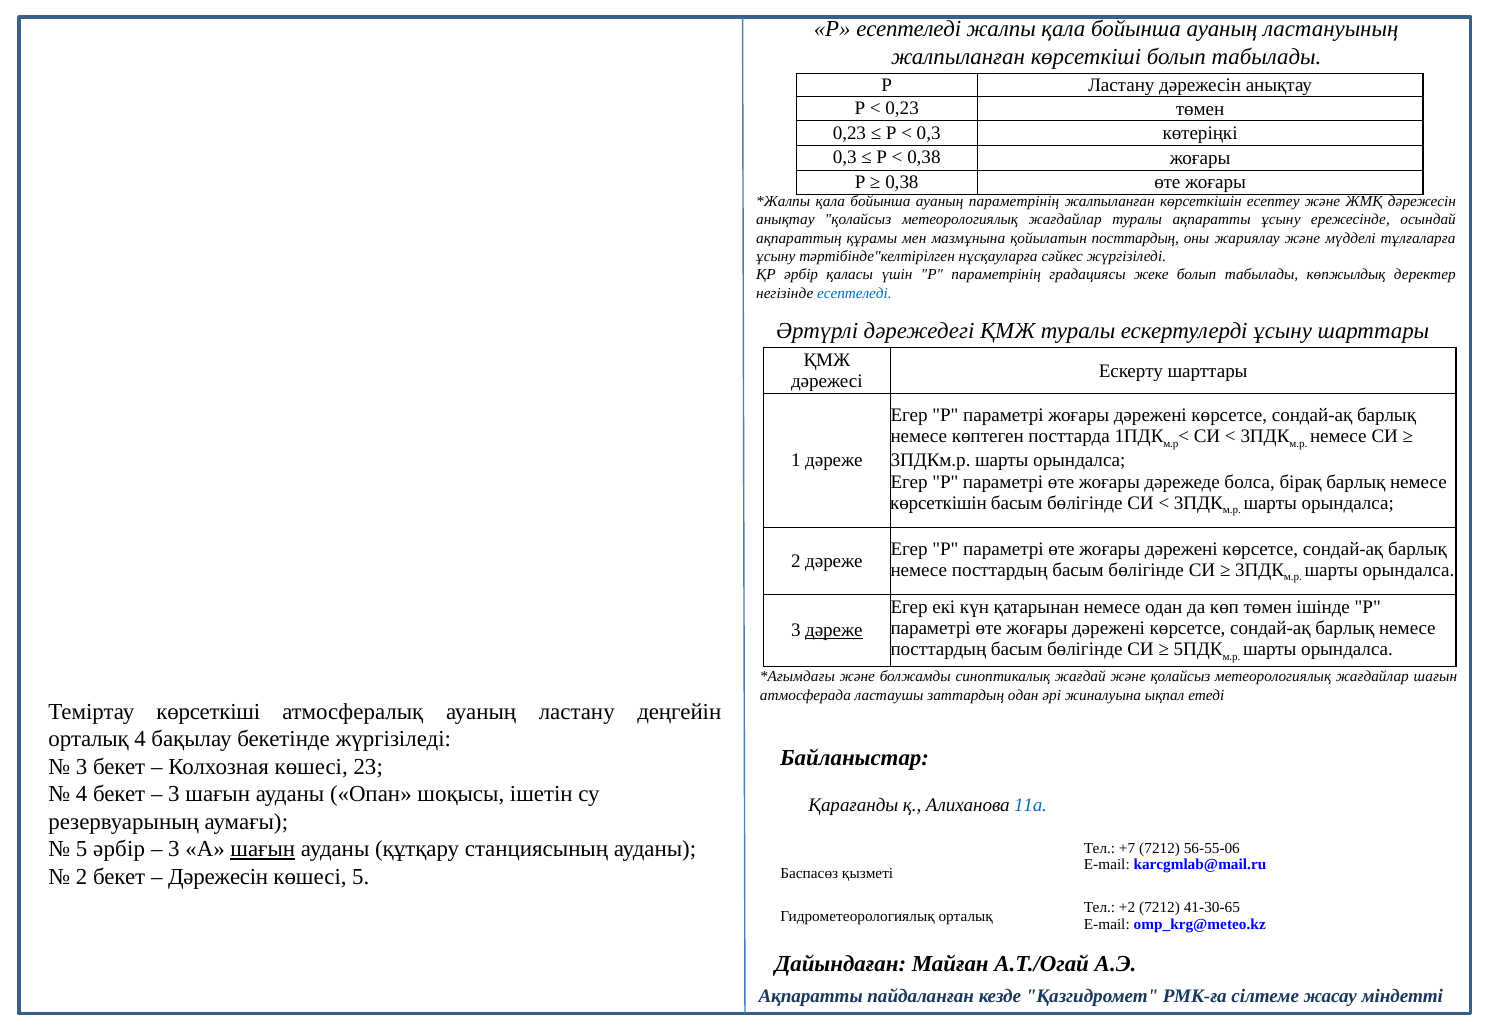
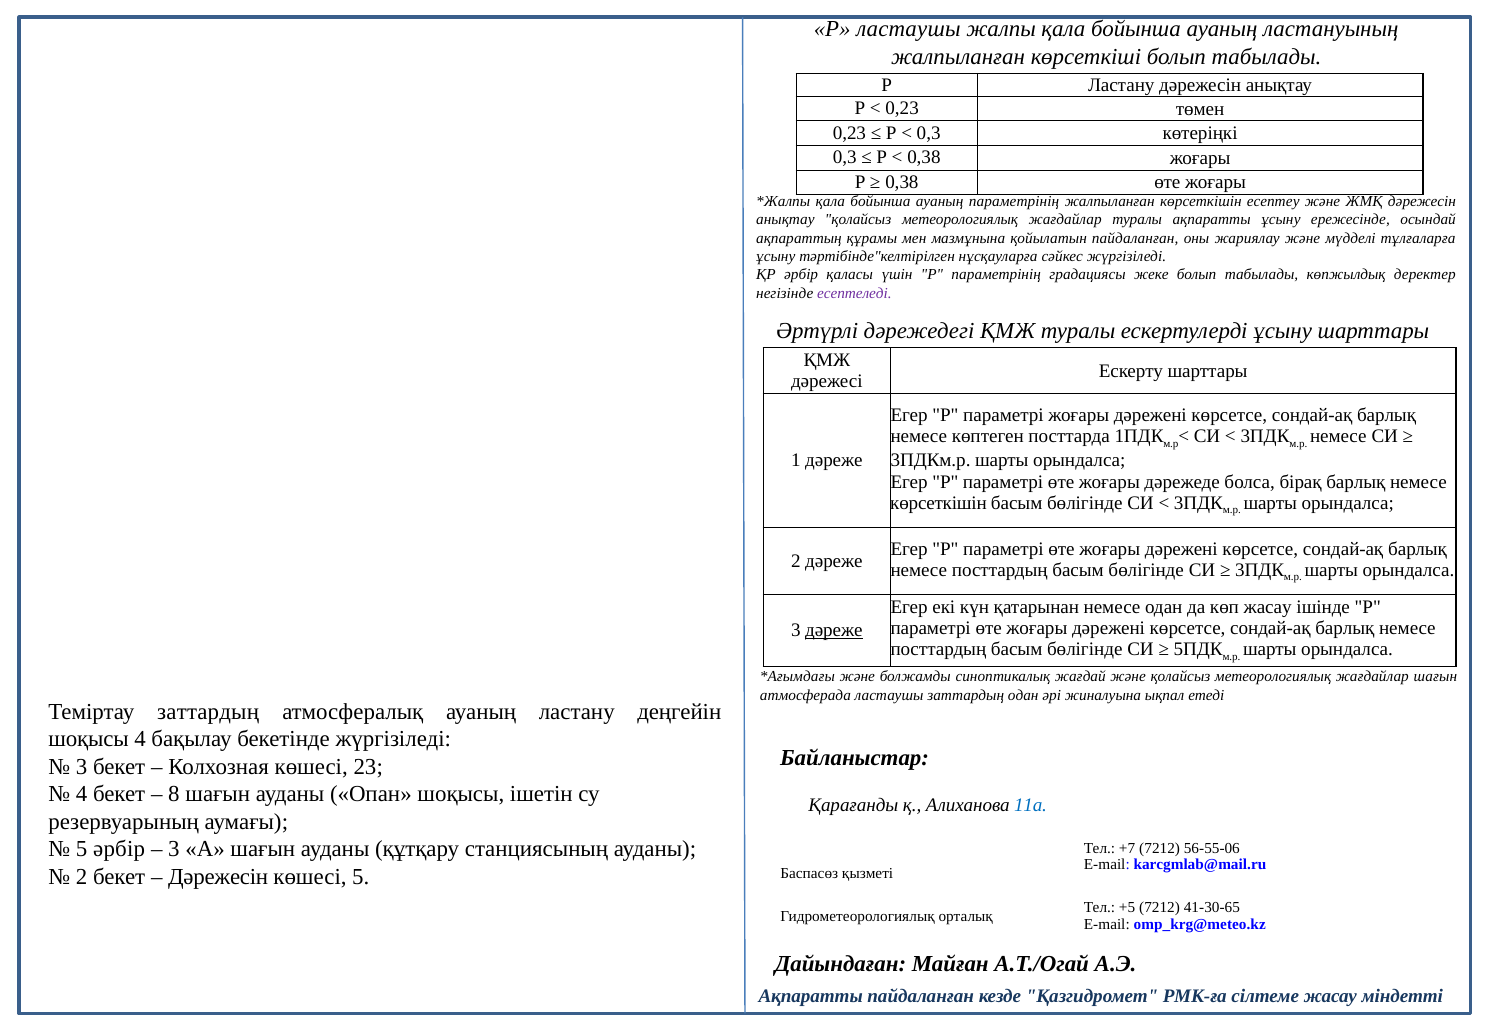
Р есептеледі: есептеледі -> ластаушы
қойылатын посттардың: посттардың -> пайдаланған
есептеледі at (854, 293) colour: blue -> purple
көп төмен: төмен -> жасау
Теміртау көрсеткіші: көрсеткіші -> заттардың
орталық at (89, 740): орталық -> шоқысы
3 at (174, 795): 3 -> 8
шағын at (263, 850) underline: present -> none
+2: +2 -> +5
